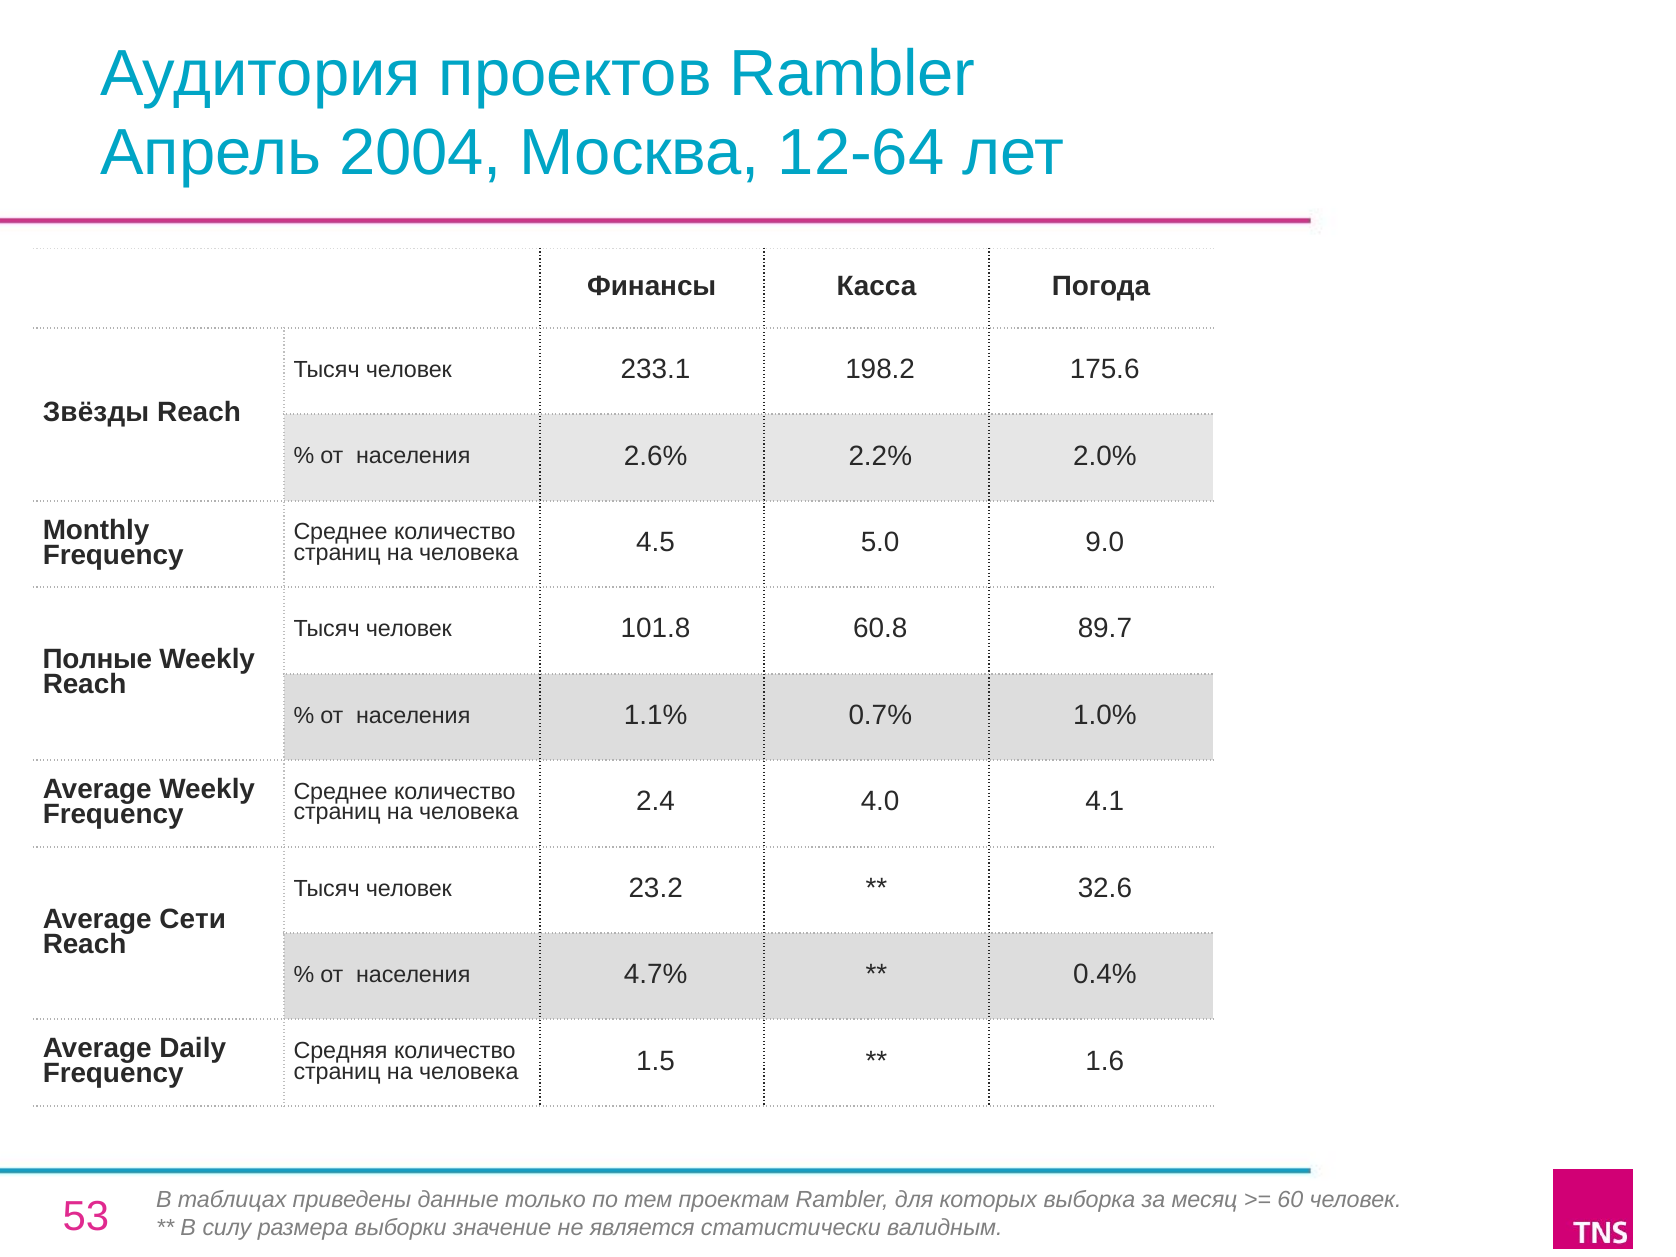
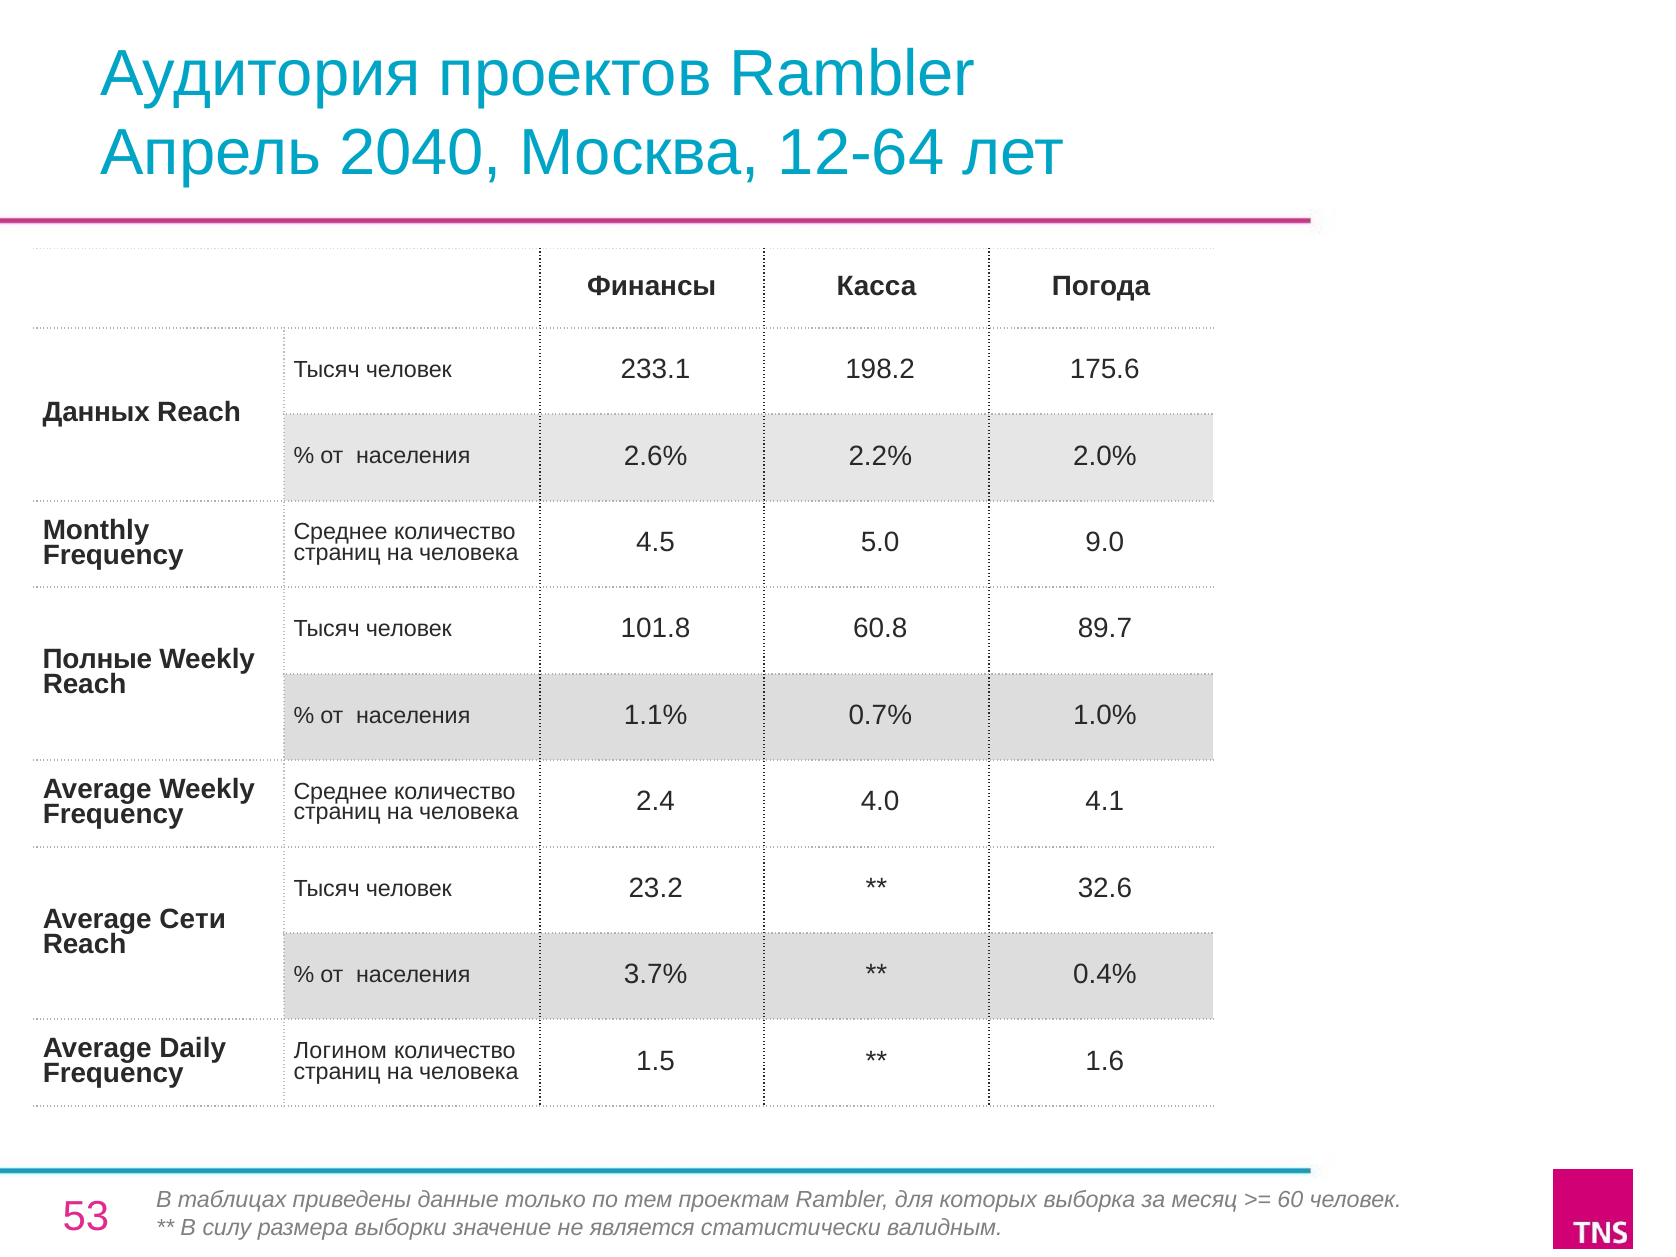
2004: 2004 -> 2040
Звёзды: Звёзды -> Данных
4.7%: 4.7% -> 3.7%
Средняя: Средняя -> Логином
